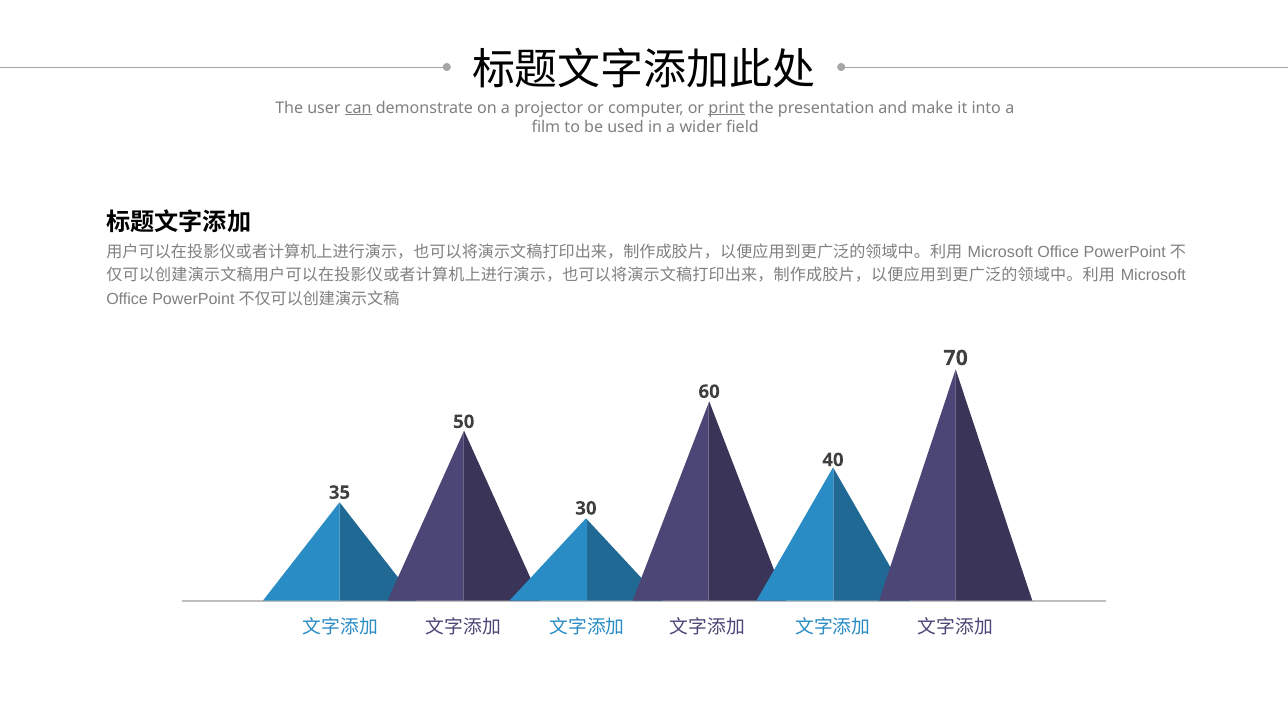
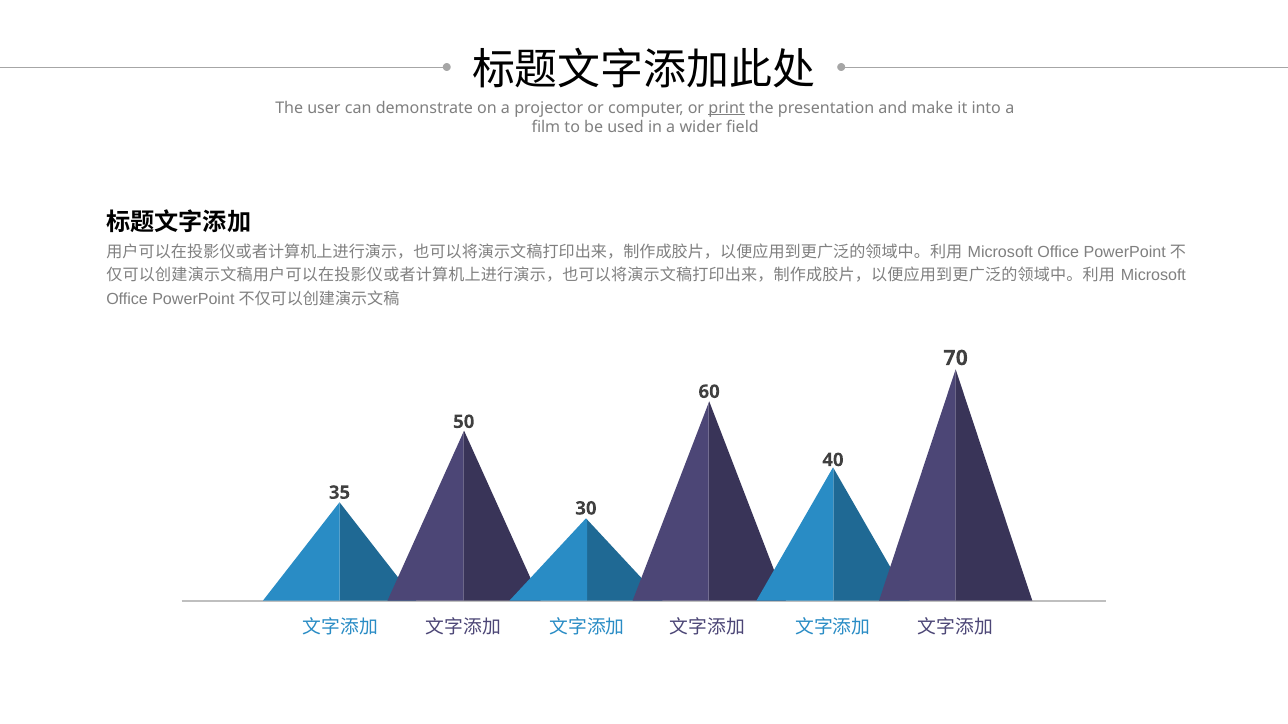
can underline: present -> none
